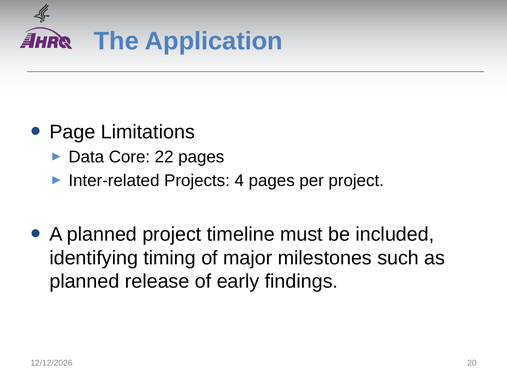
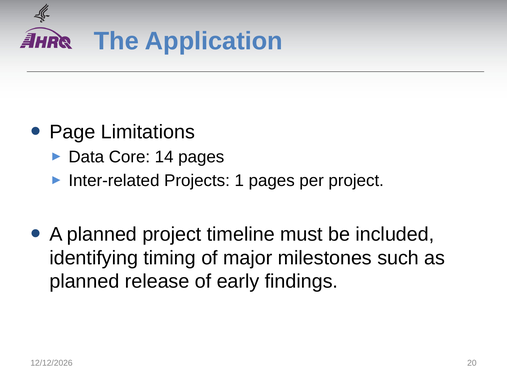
22: 22 -> 14
4: 4 -> 1
